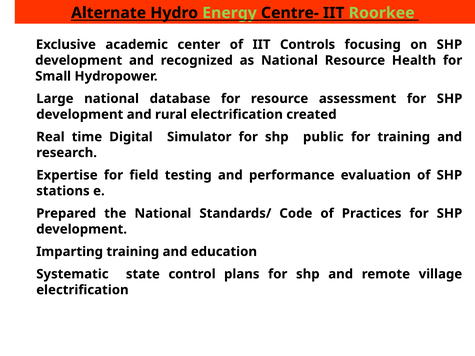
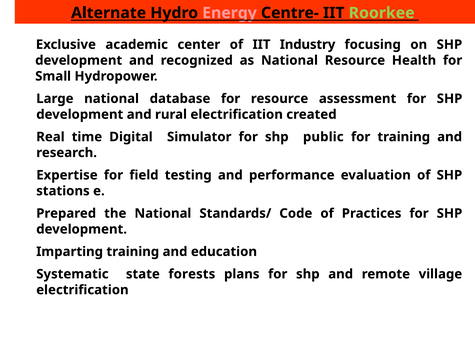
Energy colour: light green -> pink
Controls: Controls -> Industry
control: control -> forests
